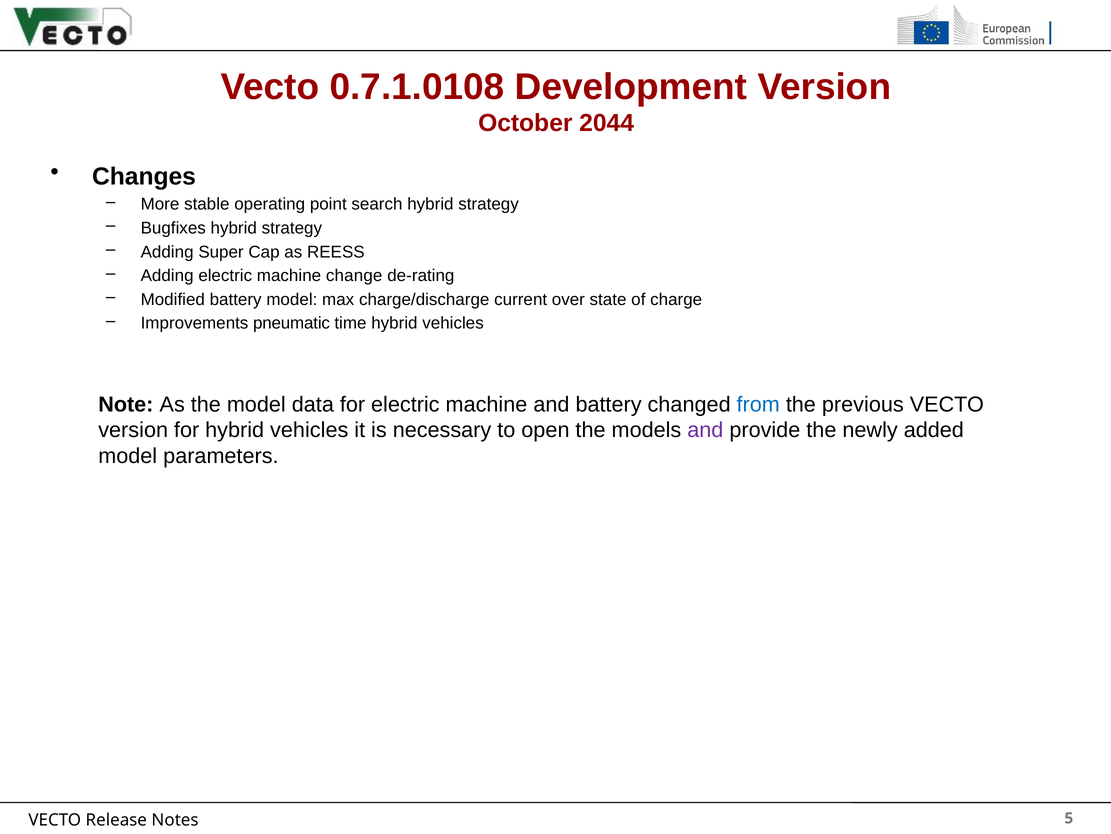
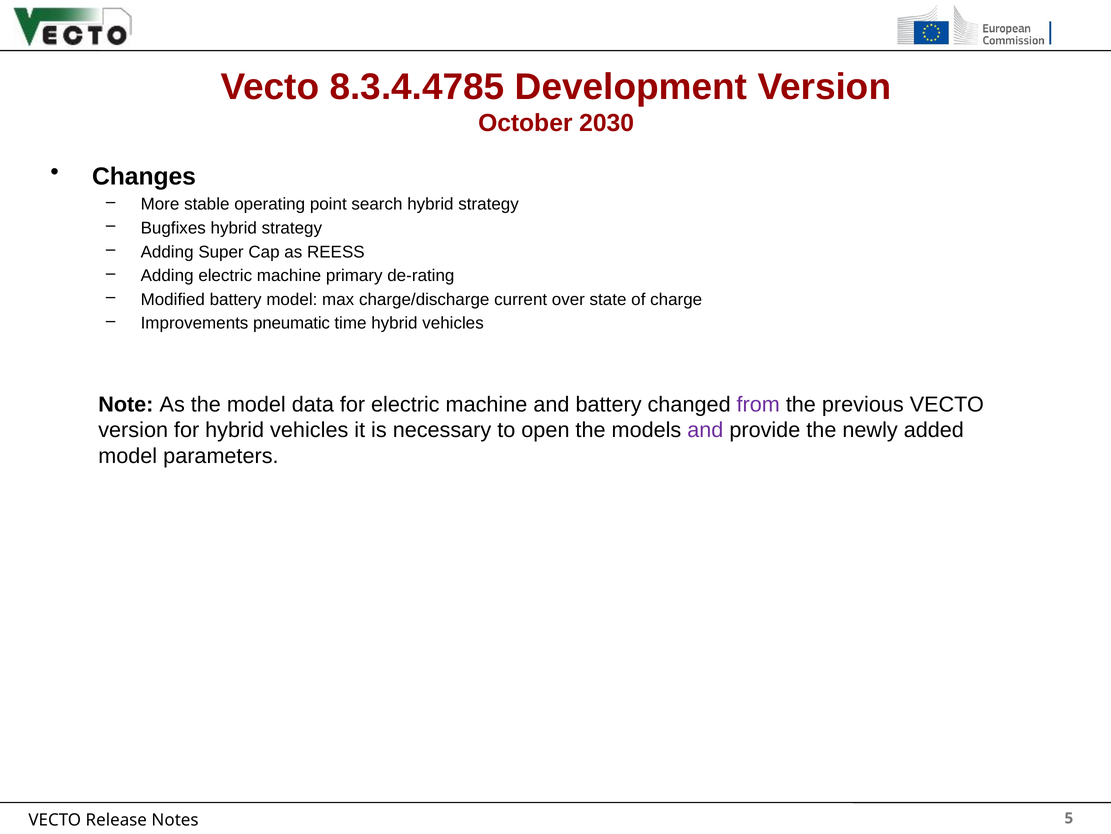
0.7.1.0108: 0.7.1.0108 -> 8.3.4.4785
2044: 2044 -> 2030
change: change -> primary
from colour: blue -> purple
